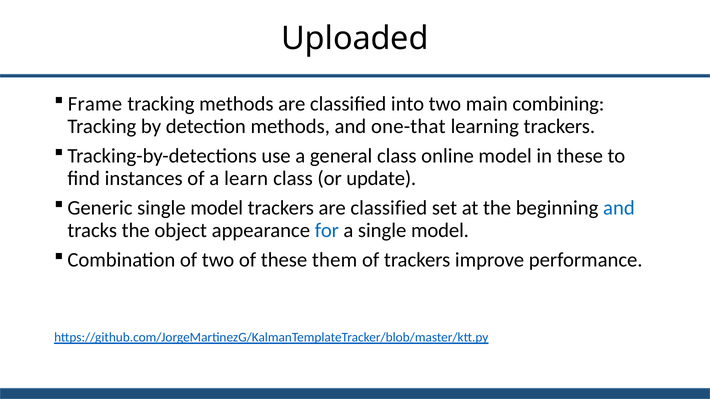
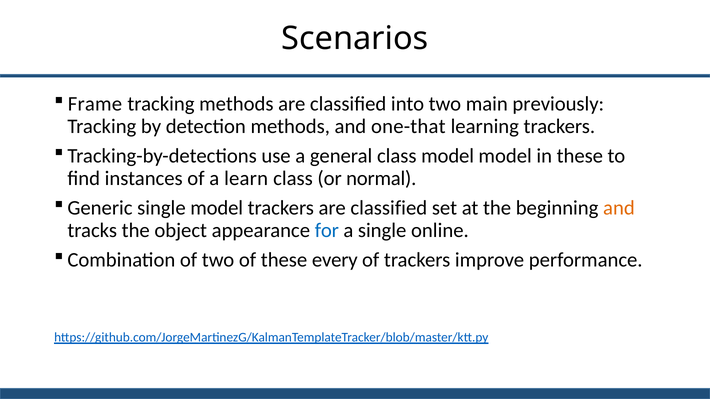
Uploaded: Uploaded -> Scenarios
combining: combining -> previously
class online: online -> model
update: update -> normal
and at (619, 208) colour: blue -> orange
a single model: model -> online
them: them -> every
